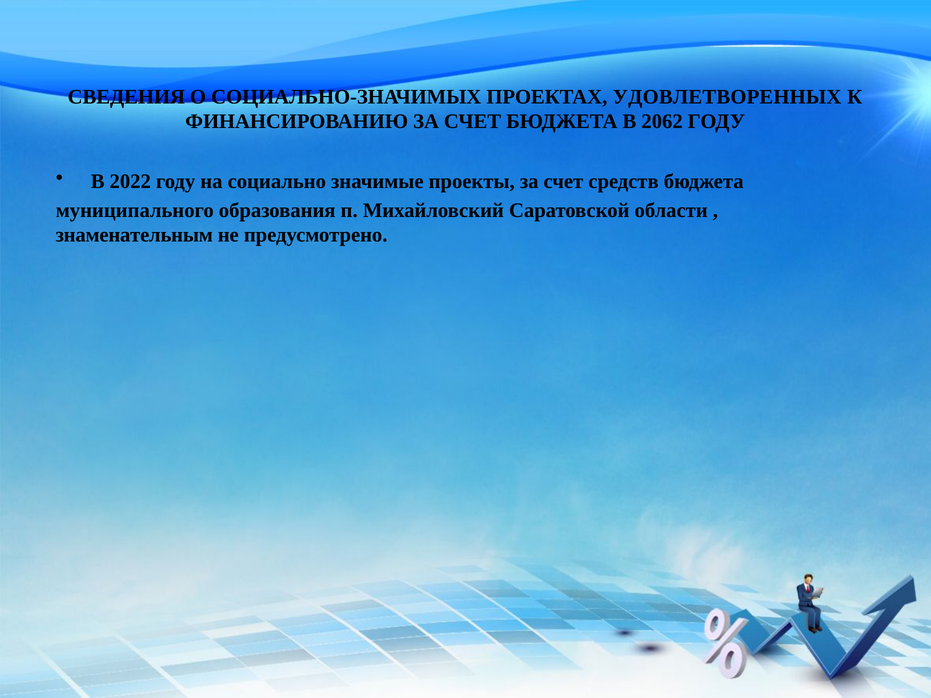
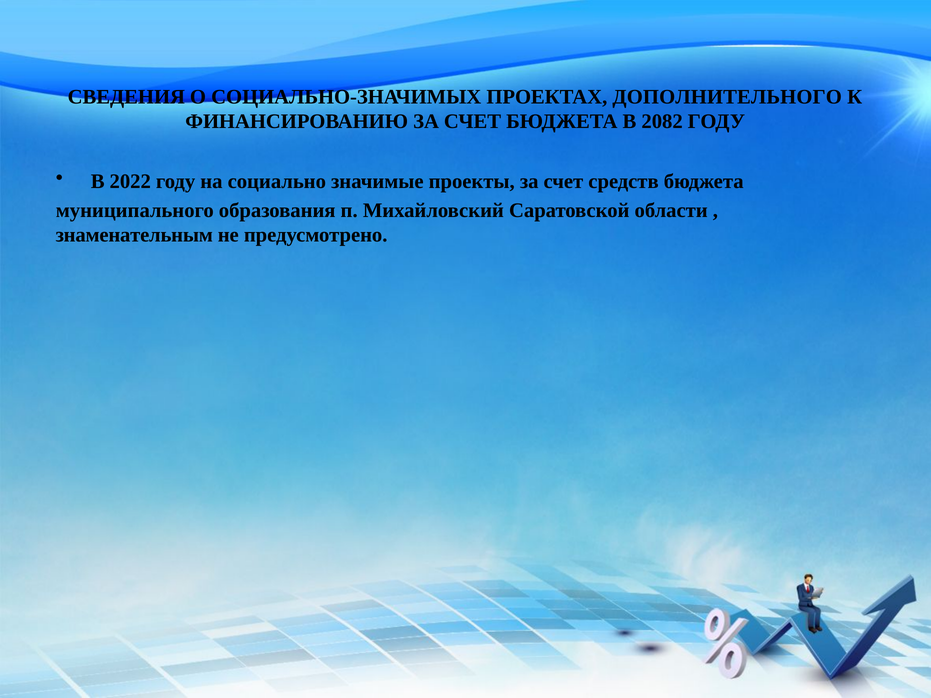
УДОВЛЕТВОРЕННЫХ: УДОВЛЕТВОРЕННЫХ -> ДОПОЛНИТЕЛЬНОГО
2062: 2062 -> 2082
